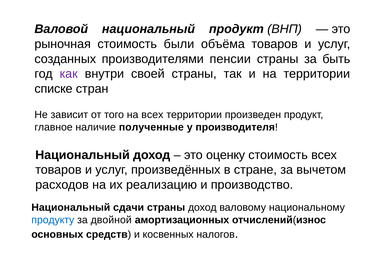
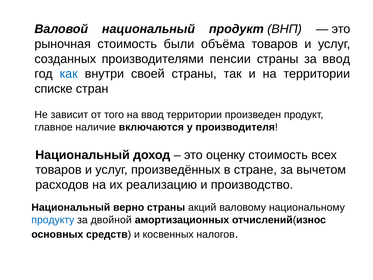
за быть: быть -> ввод
как colour: purple -> blue
на всех: всех -> ввод
полученные: полученные -> включаются
сдачи: сдачи -> верно
страны доход: доход -> акций
